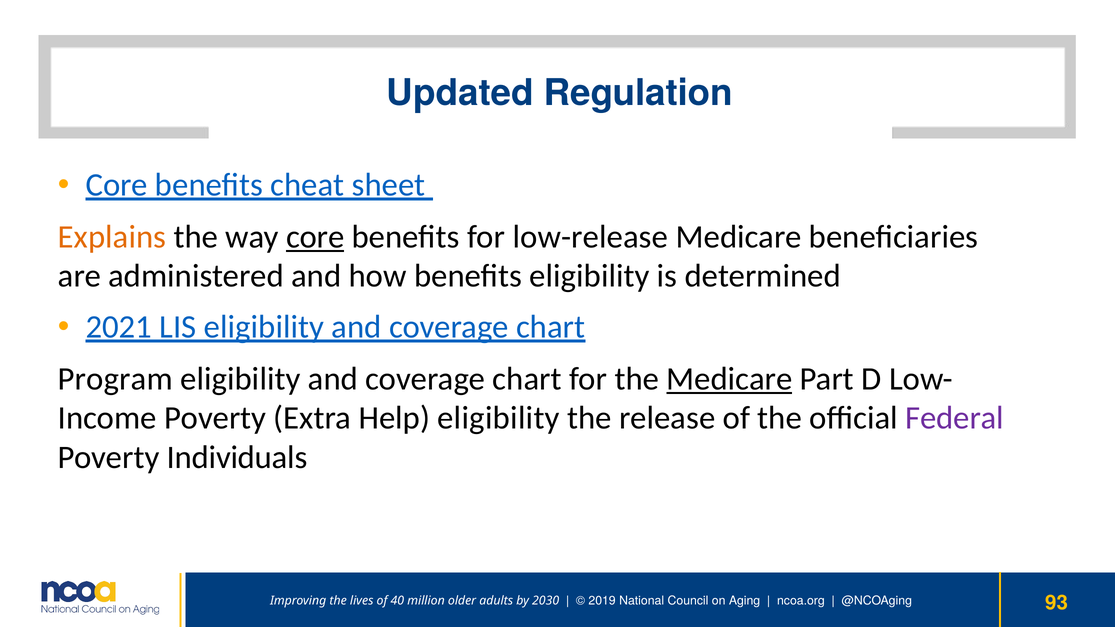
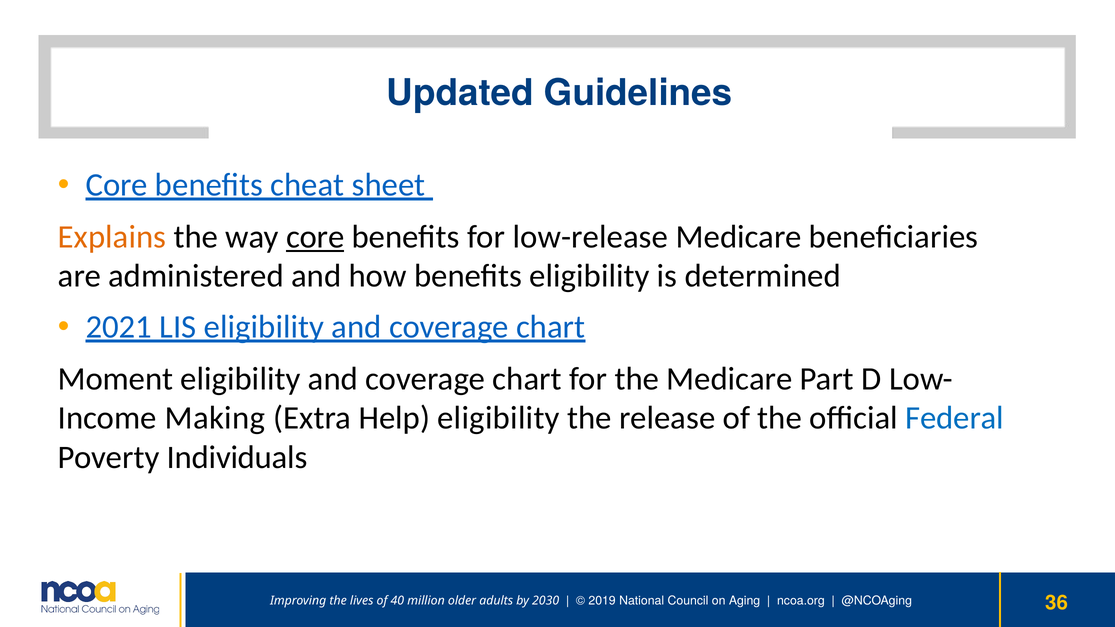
Regulation: Regulation -> Guidelines
Program: Program -> Moment
Medicare at (729, 379) underline: present -> none
Poverty at (215, 418): Poverty -> Making
Federal colour: purple -> blue
93: 93 -> 36
